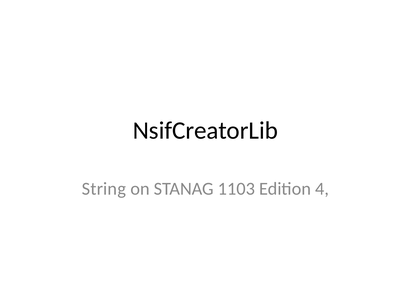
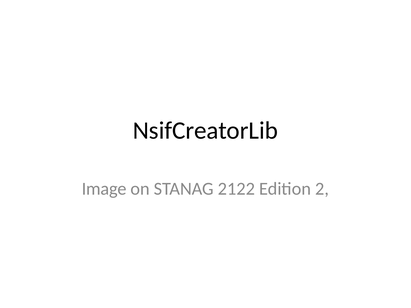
String: String -> Image
1103: 1103 -> 2122
4: 4 -> 2
